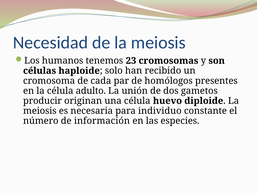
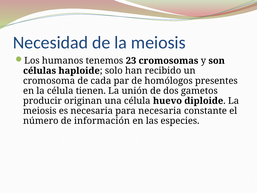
adulto: adulto -> tienen
para individuo: individuo -> necesaria
